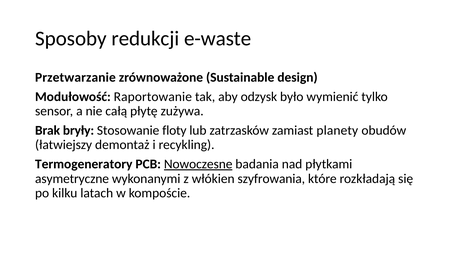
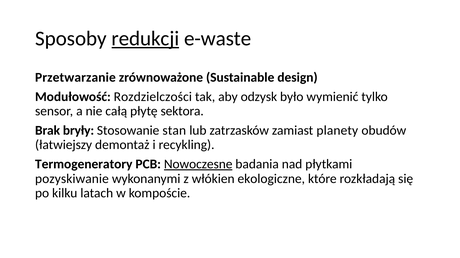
redukcji underline: none -> present
Raportowanie: Raportowanie -> Rozdzielczości
zużywa: zużywa -> sektora
floty: floty -> stan
asymetryczne: asymetryczne -> pozyskiwanie
szyfrowania: szyfrowania -> ekologiczne
